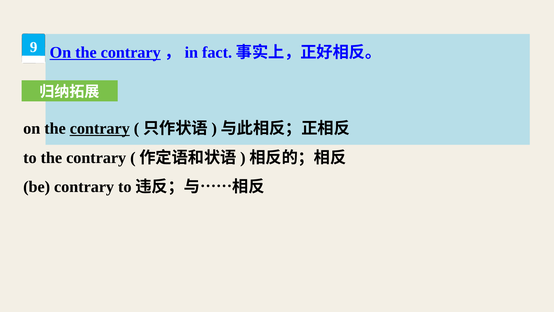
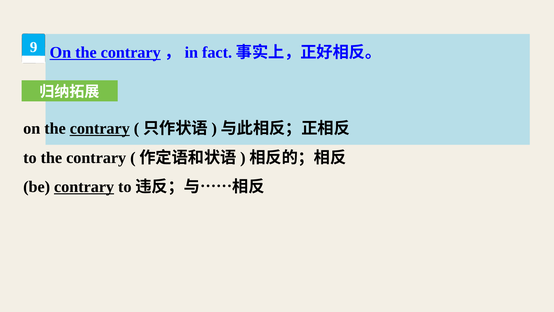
contrary at (84, 187) underline: none -> present
